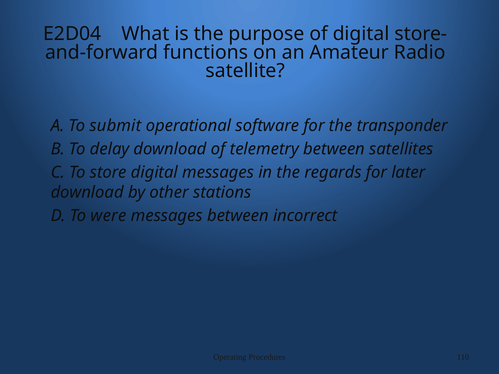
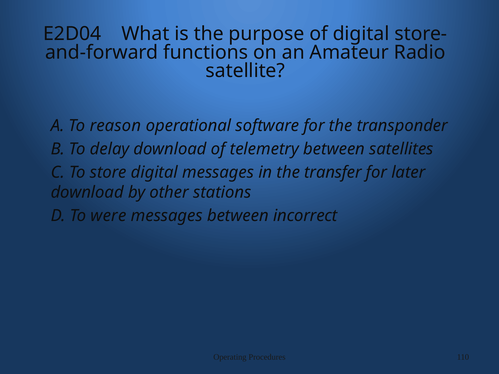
submit: submit -> reason
regards: regards -> transfer
